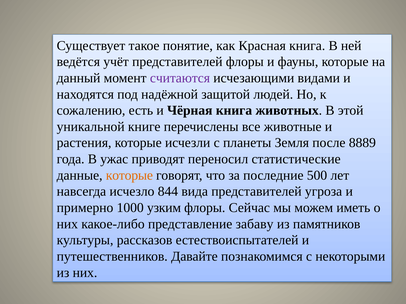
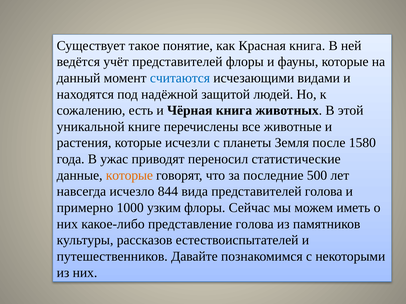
считаются colour: purple -> blue
8889: 8889 -> 1580
представителей угроза: угроза -> голова
представление забаву: забаву -> голова
